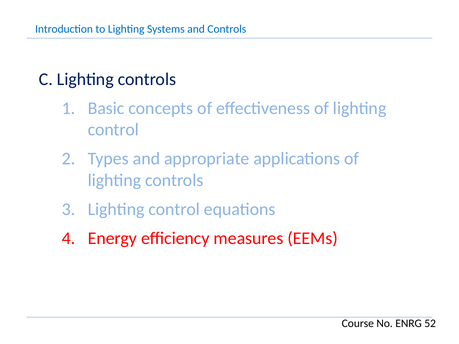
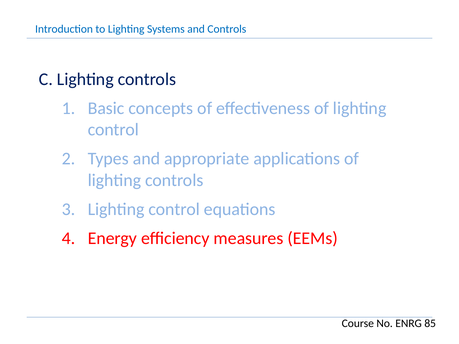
52: 52 -> 85
